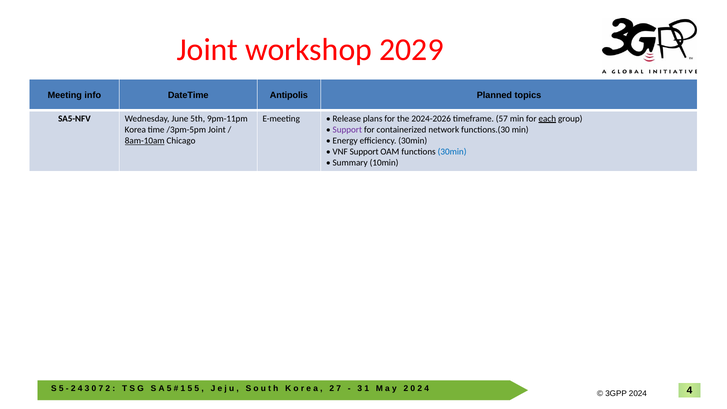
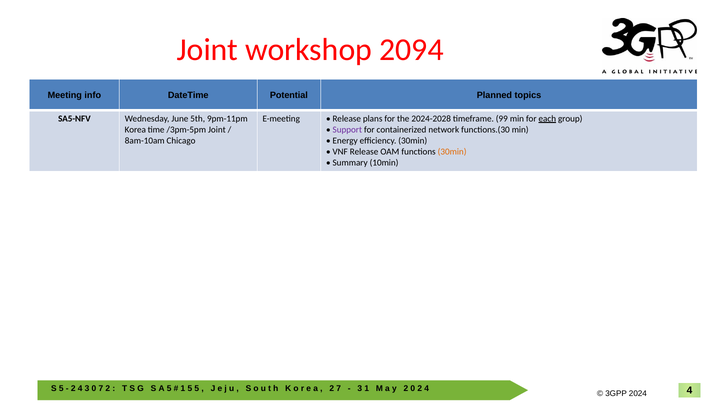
2029: 2029 -> 2094
Antipolis: Antipolis -> Potential
2024-2026: 2024-2026 -> 2024-2028
57: 57 -> 99
8am-10am underline: present -> none
VNF Support: Support -> Release
30min at (452, 152) colour: blue -> orange
